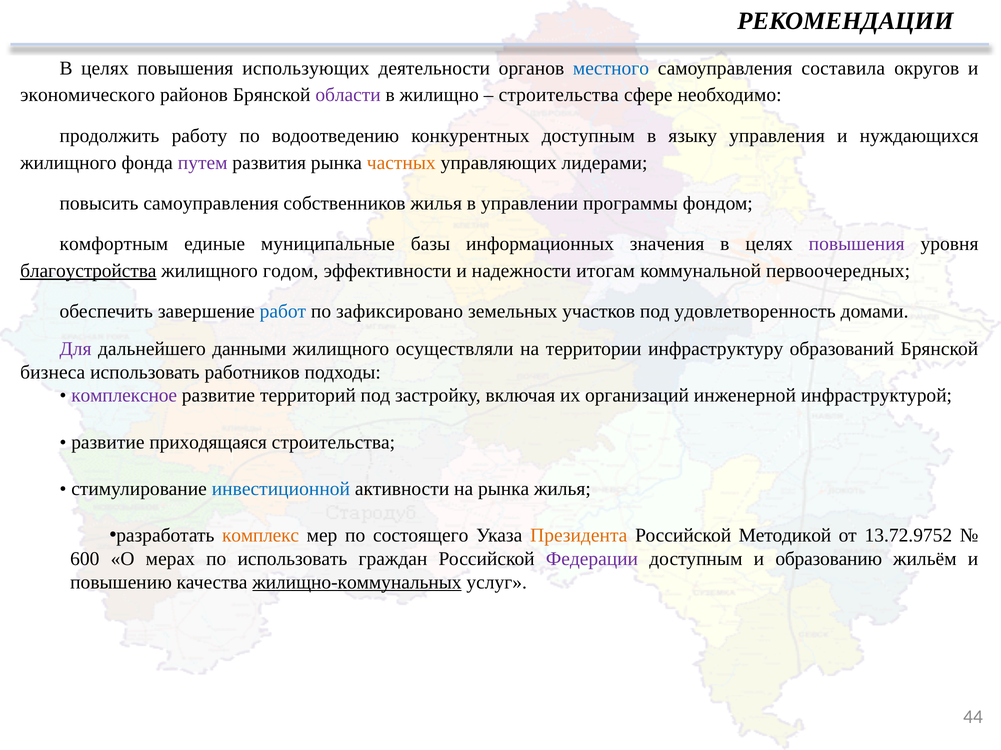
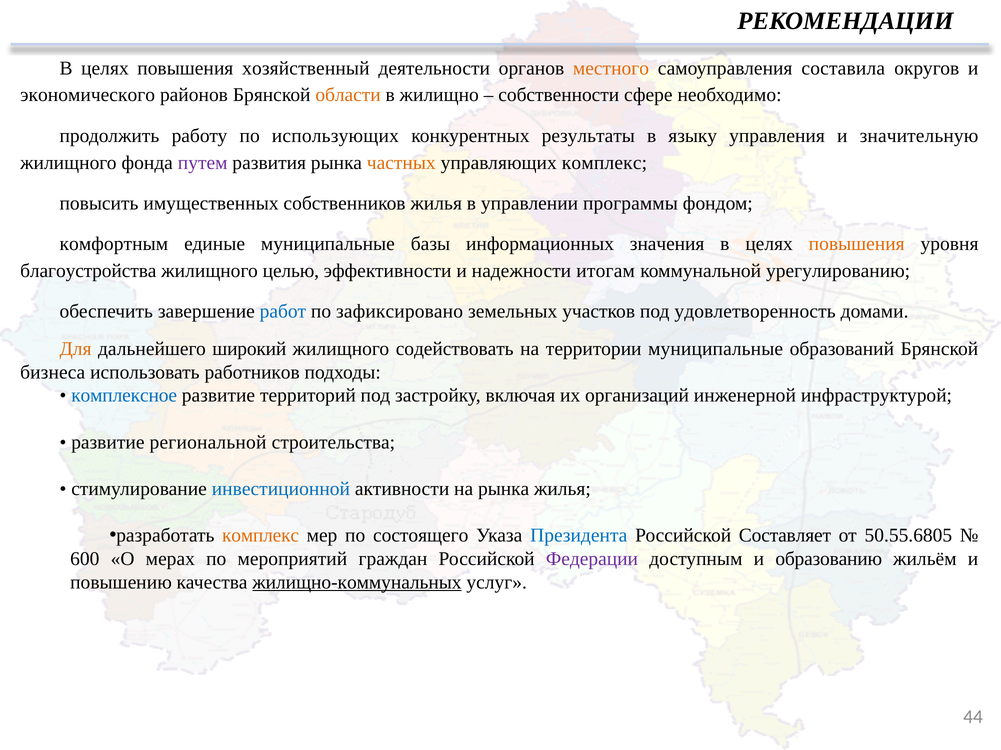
использующих: использующих -> хозяйственный
местного colour: blue -> orange
области colour: purple -> orange
строительства at (559, 95): строительства -> собственности
водоотведению: водоотведению -> использующих
конкурентных доступным: доступным -> результаты
нуждающихся: нуждающихся -> значительную
управляющих лидерами: лидерами -> комплекс
повысить самоуправления: самоуправления -> имущественных
повышения at (857, 244) colour: purple -> orange
благоустройства underline: present -> none
годом: годом -> целью
первоочередных: первоочередных -> урегулированию
Для colour: purple -> orange
данными: данными -> широкий
осуществляли: осуществляли -> содействовать
территории инфраструктуру: инфраструктуру -> муниципальные
комплексное colour: purple -> blue
приходящаяся: приходящаяся -> региональной
Президента colour: orange -> blue
Методикой: Методикой -> Составляет
13.72.9752: 13.72.9752 -> 50.55.6805
по использовать: использовать -> мероприятий
